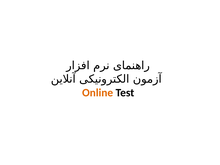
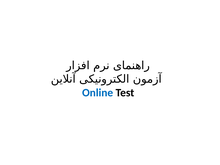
Online colour: orange -> blue
